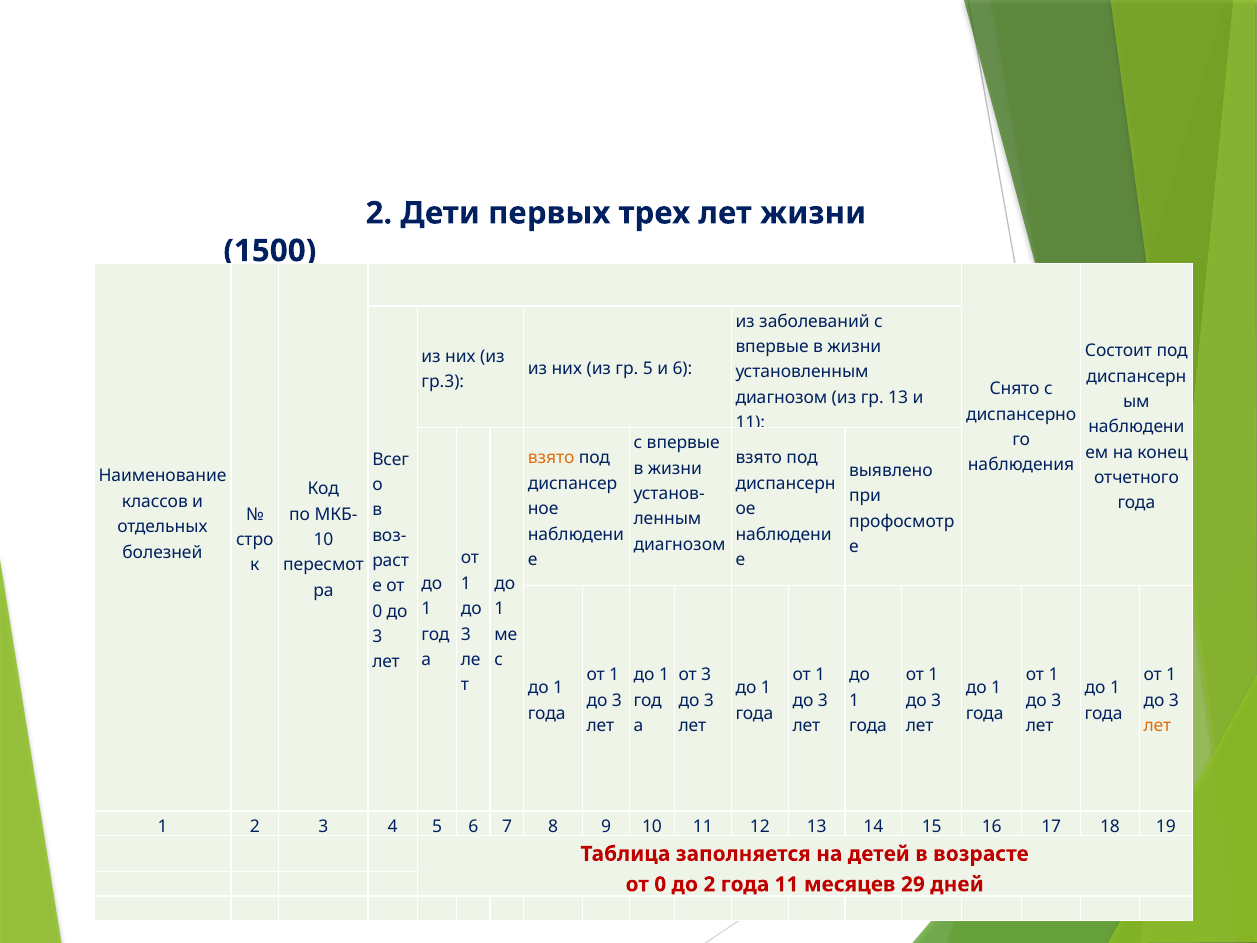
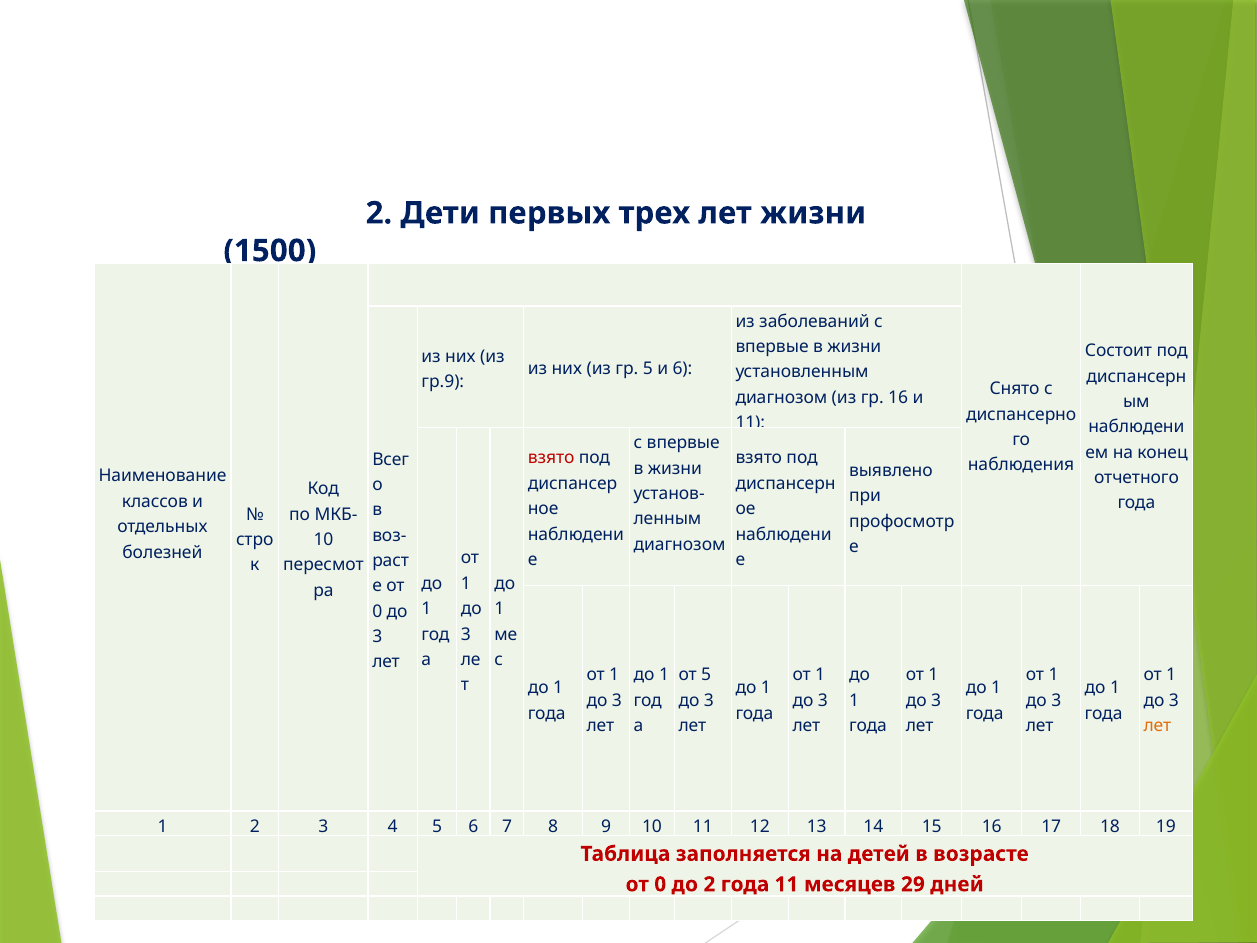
гр.3: гр.3 -> гр.9
гр 13: 13 -> 16
взято at (551, 458) colour: orange -> red
от 3: 3 -> 5
